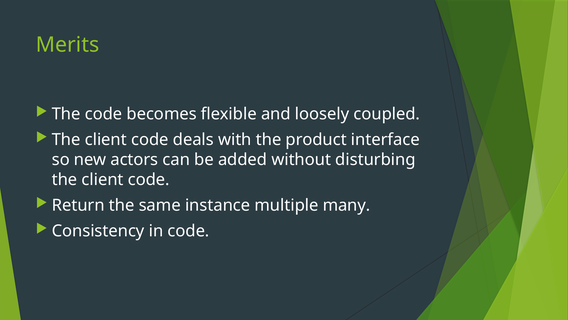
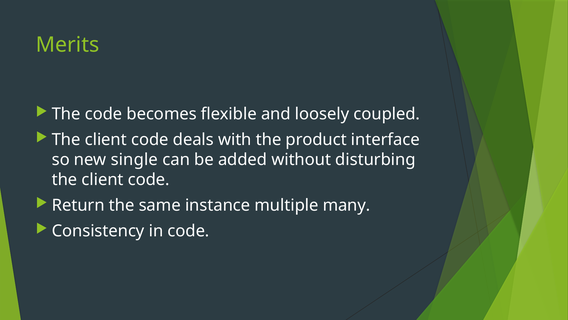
actors: actors -> single
